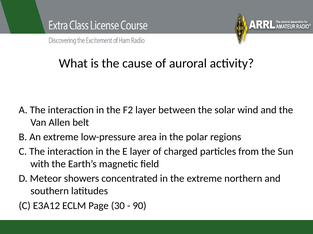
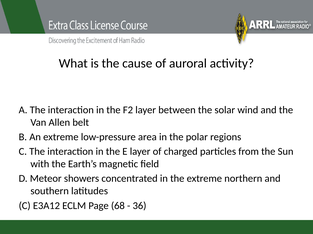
30: 30 -> 68
90: 90 -> 36
